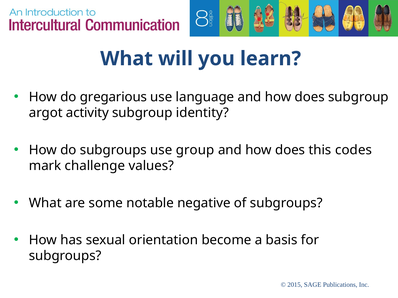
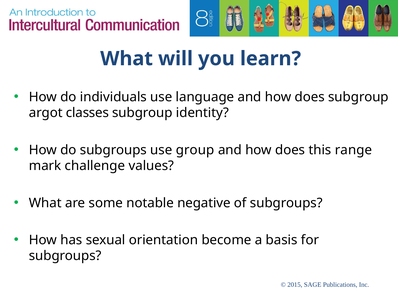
gregarious: gregarious -> individuals
activity: activity -> classes
codes: codes -> range
